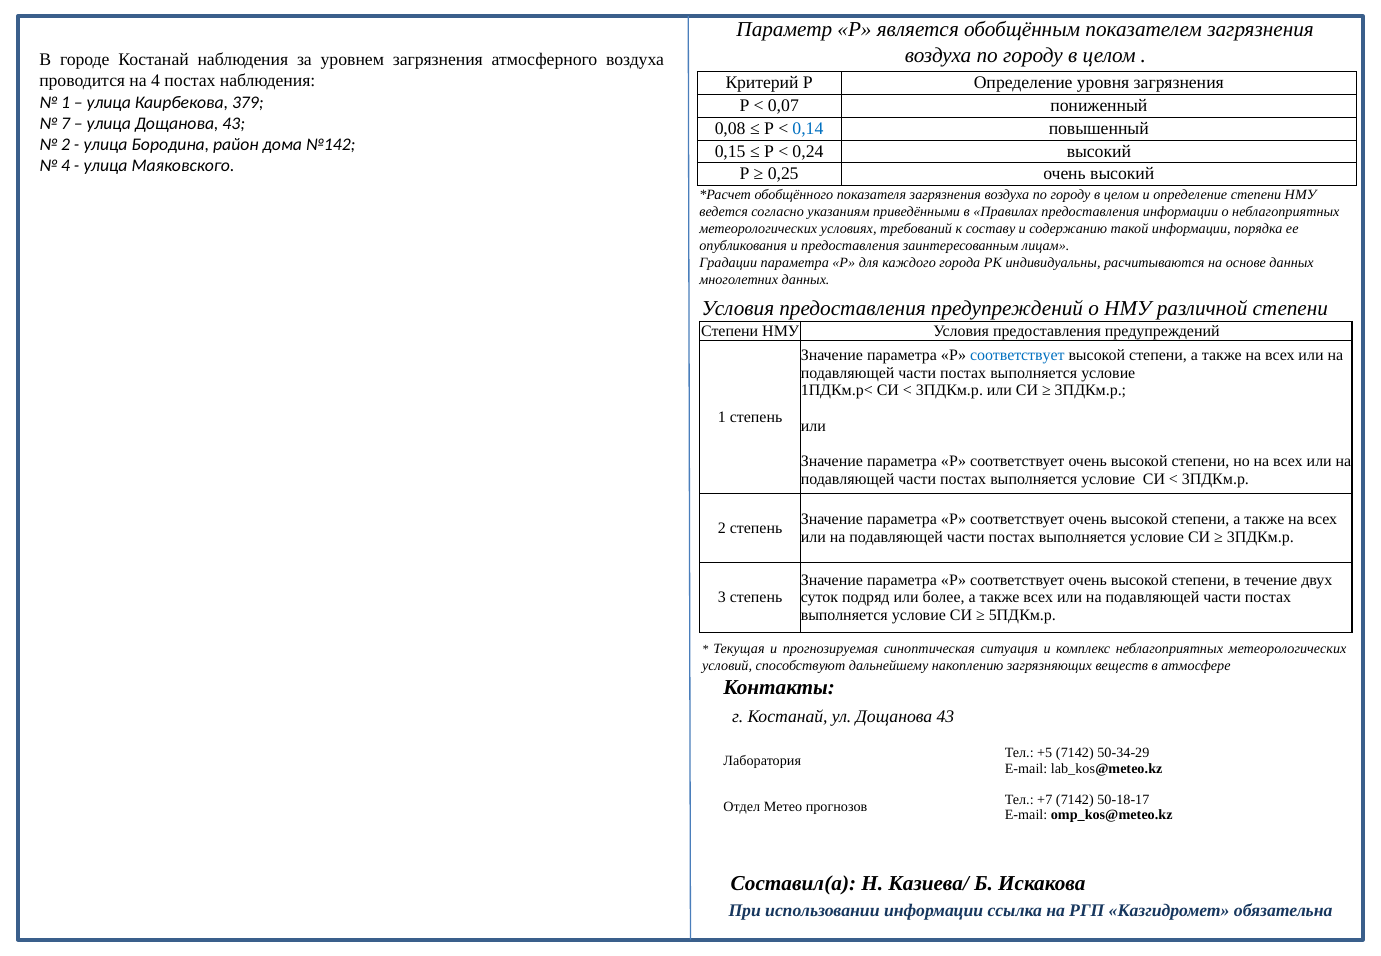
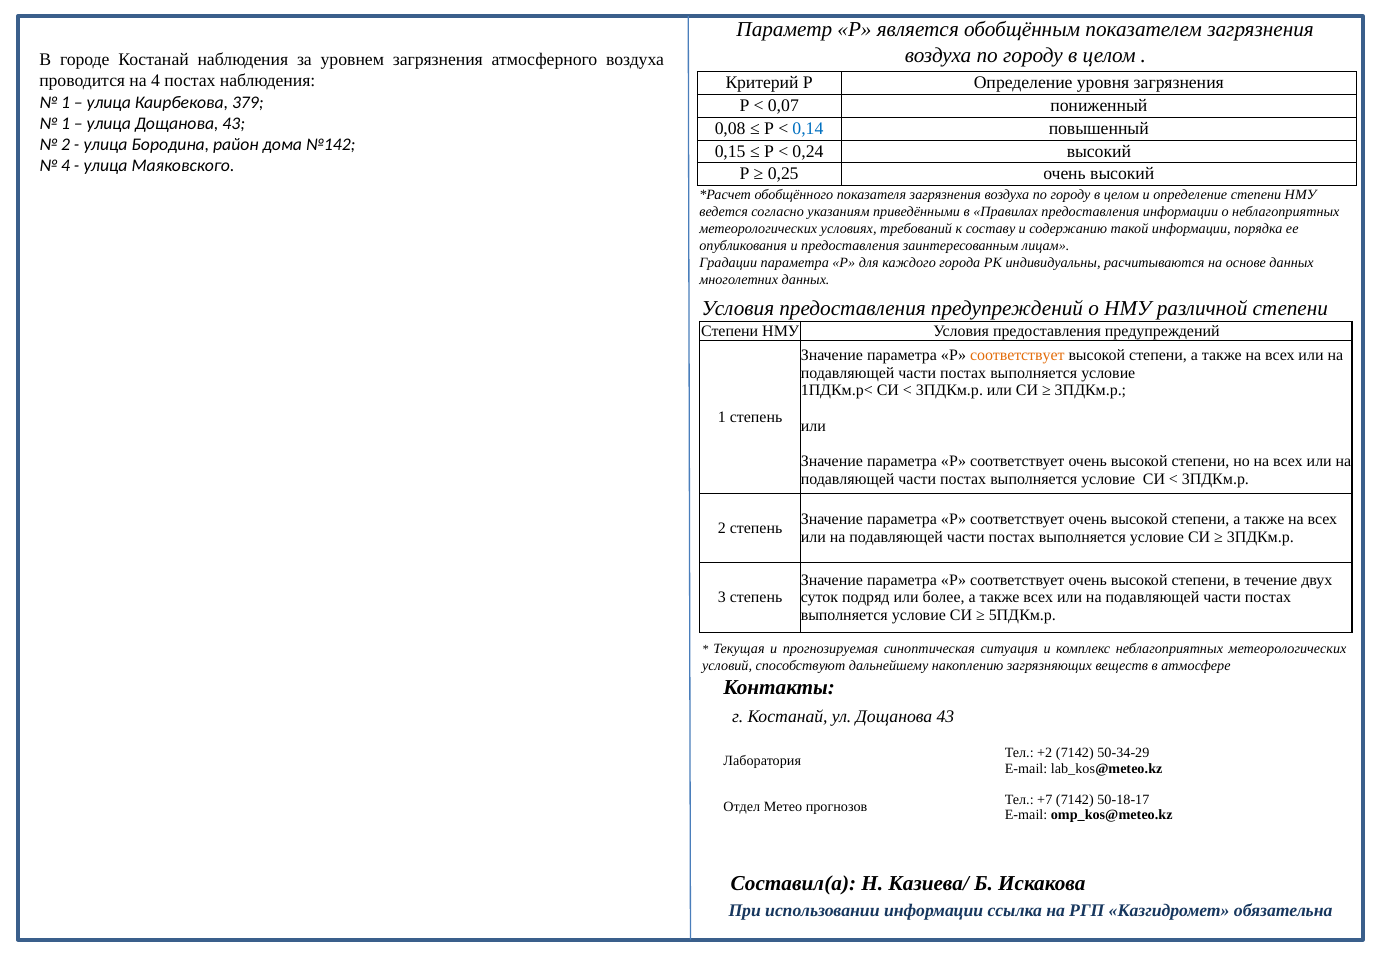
7 at (66, 123): 7 -> 1
соответствует at (1017, 355) colour: blue -> orange
+5: +5 -> +2
